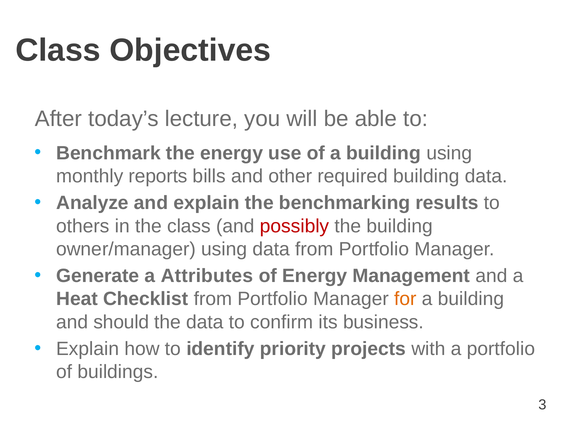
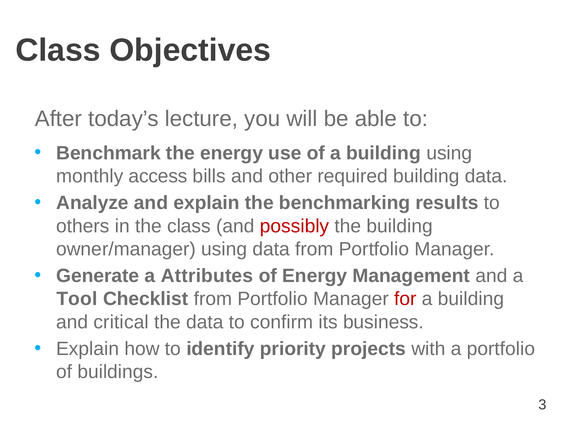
reports: reports -> access
Heat: Heat -> Tool
for colour: orange -> red
should: should -> critical
